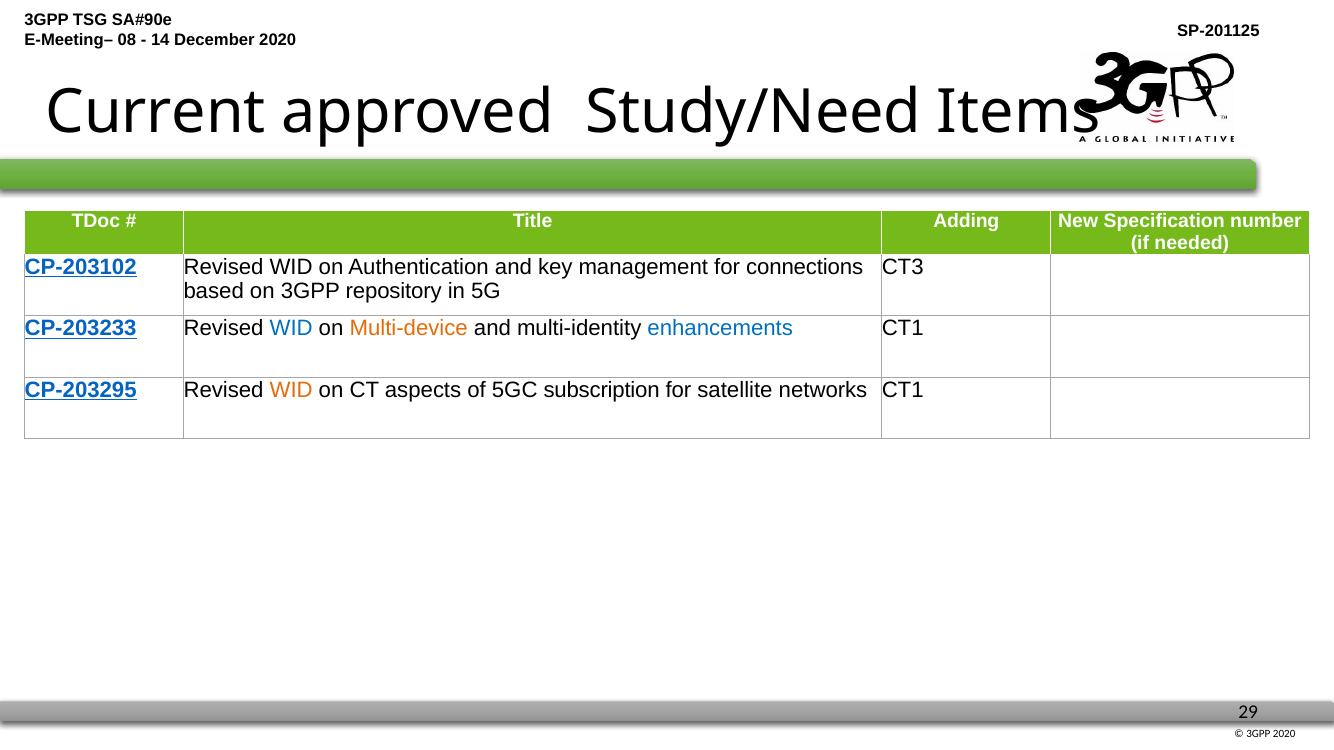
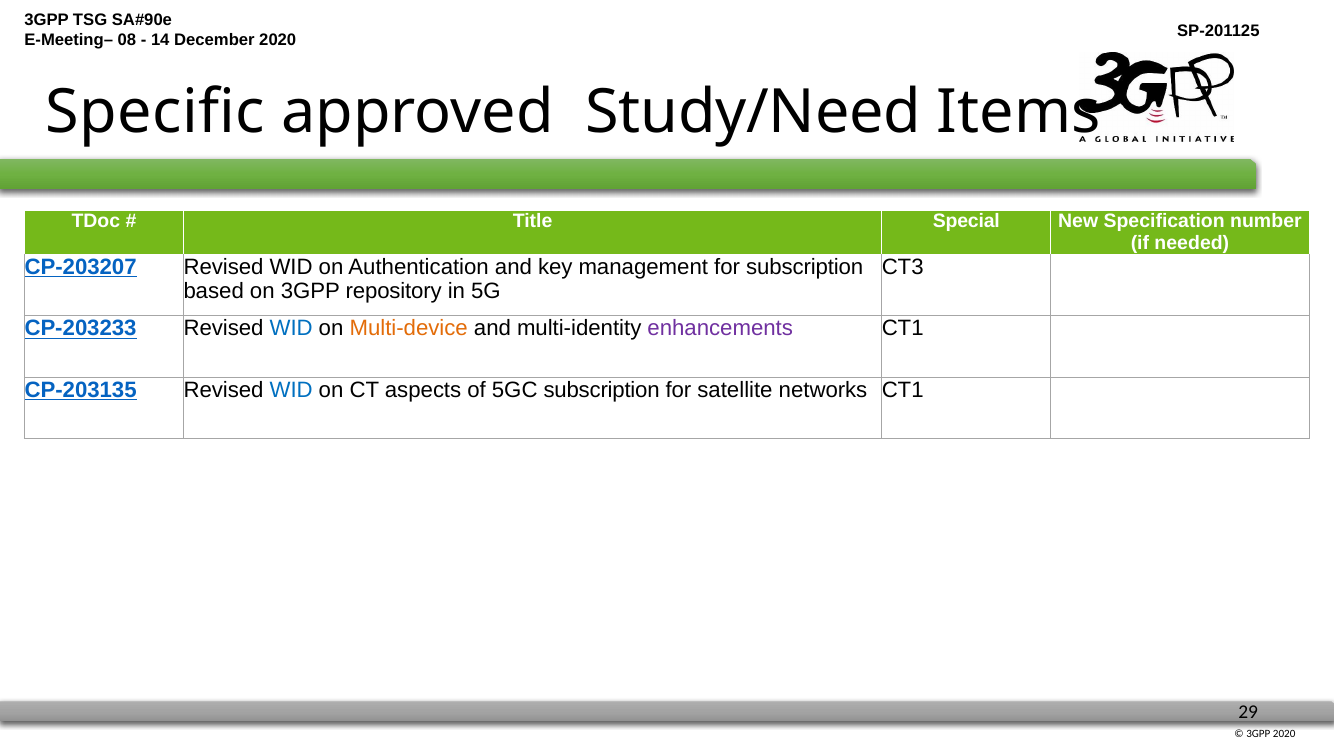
Current: Current -> Specific
Adding: Adding -> Special
CP-203102: CP-203102 -> CP-203207
for connections: connections -> subscription
enhancements colour: blue -> purple
CP-203295: CP-203295 -> CP-203135
WID at (291, 390) colour: orange -> blue
